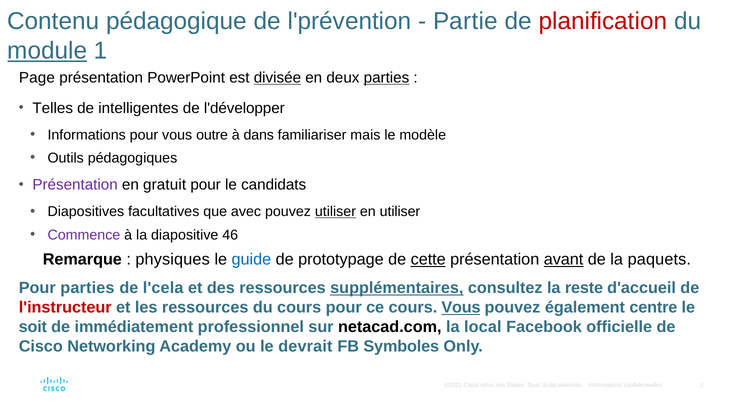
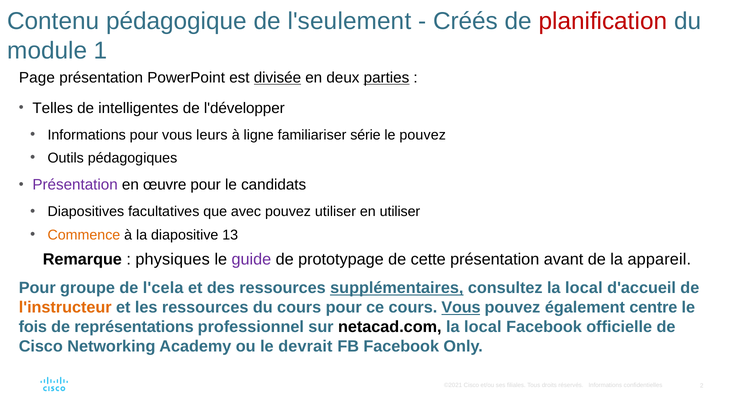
l'prévention: l'prévention -> l'seulement
Partie: Partie -> Créés
module underline: present -> none
outre: outre -> leurs
dans: dans -> ligne
mais: mais -> série
le modèle: modèle -> pouvez
gratuit: gratuit -> œuvre
utiliser at (335, 212) underline: present -> none
Commence colour: purple -> orange
46: 46 -> 13
guide colour: blue -> purple
cette underline: present -> none
avant underline: present -> none
paquets: paquets -> appareil
Pour parties: parties -> groupe
consultez la reste: reste -> local
l'instructeur colour: red -> orange
soit: soit -> fois
immédiatement: immédiatement -> représentations
FB Symboles: Symboles -> Facebook
